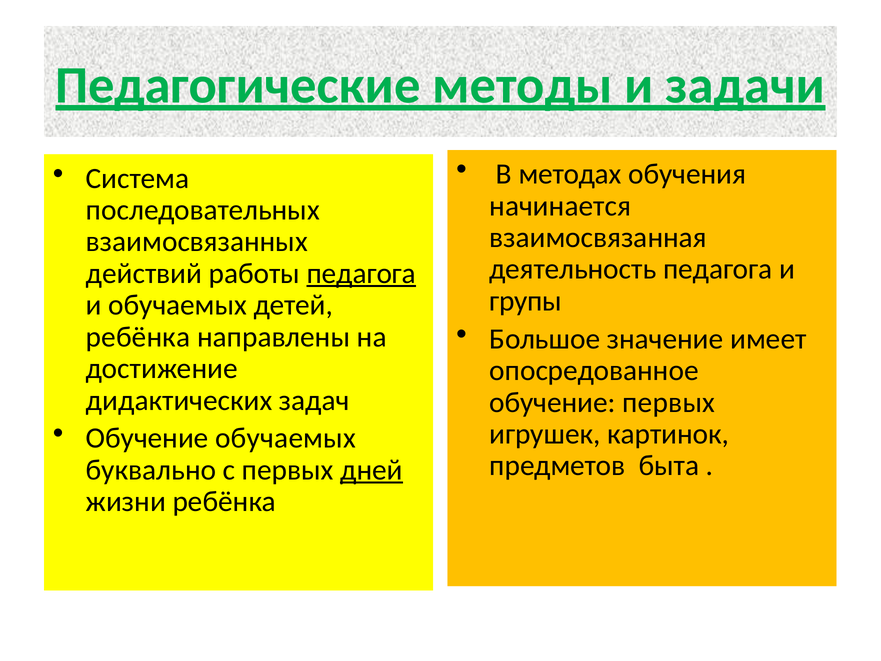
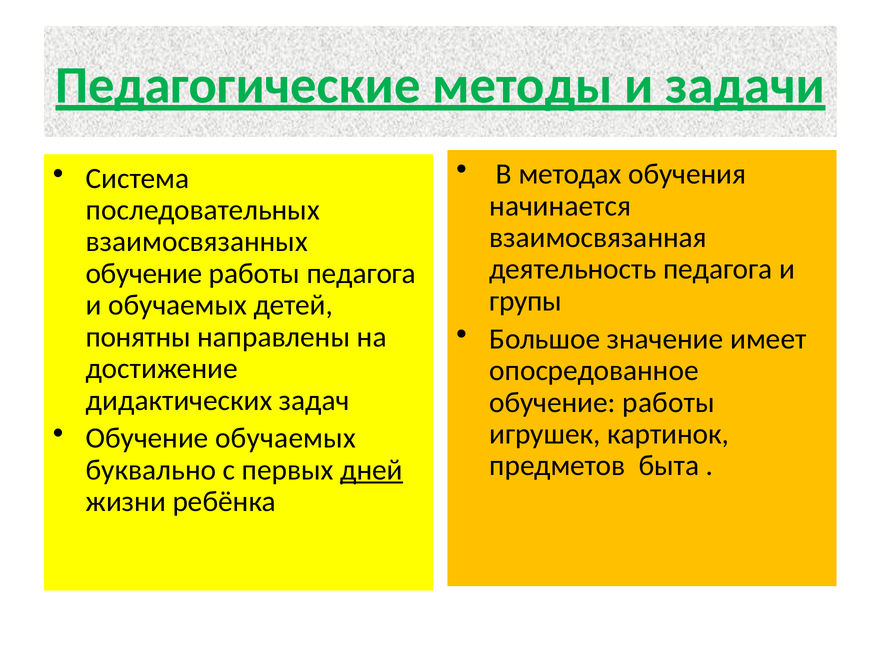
действий at (144, 273): действий -> обучение
педагога at (361, 273) underline: present -> none
ребёнка at (138, 337): ребёнка -> понятны
первых at (669, 402): первых -> работы
